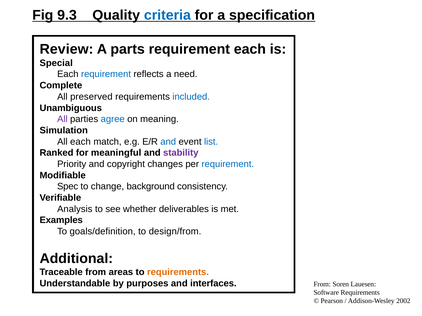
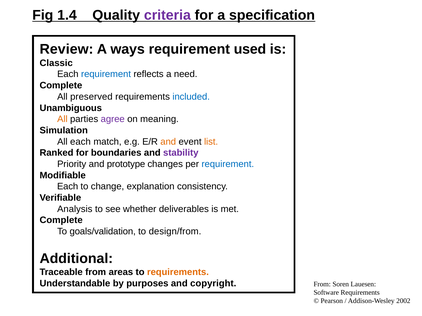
9.3: 9.3 -> 1.4
criteria colour: blue -> purple
parts: parts -> ways
requirement each: each -> used
Special: Special -> Classic
All at (62, 119) colour: purple -> orange
agree colour: blue -> purple
and at (168, 142) colour: blue -> orange
list colour: blue -> orange
meaningful: meaningful -> boundaries
copyright: copyright -> prototype
Spec at (68, 187): Spec -> Each
background: background -> explanation
Examples at (61, 221): Examples -> Complete
goals/definition: goals/definition -> goals/validation
interfaces: interfaces -> copyright
